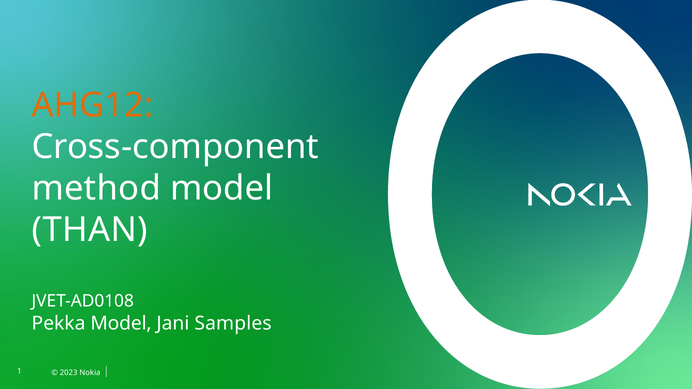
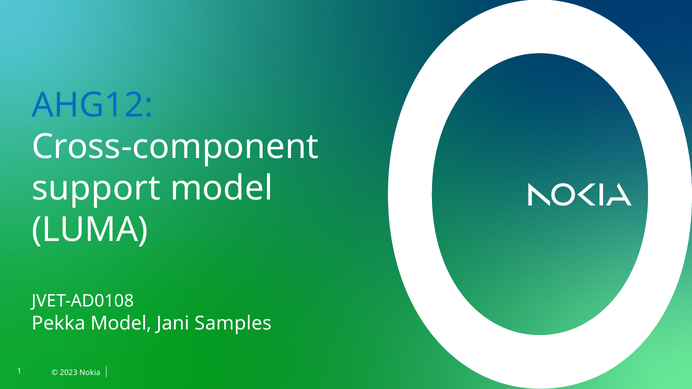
AHG12 colour: orange -> blue
method: method -> support
THAN: THAN -> LUMA
